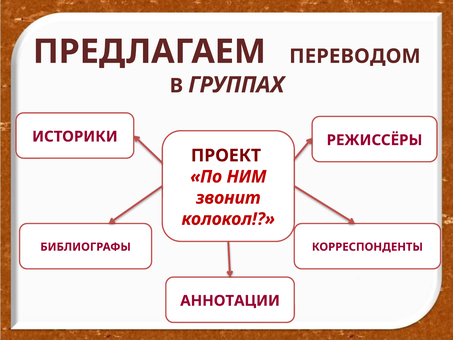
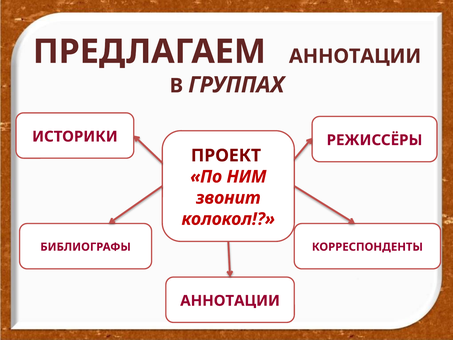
ПРЕДЛАГАЕМ ПЕРЕВОДОМ: ПЕРЕВОДОМ -> АННОТАЦИИ
